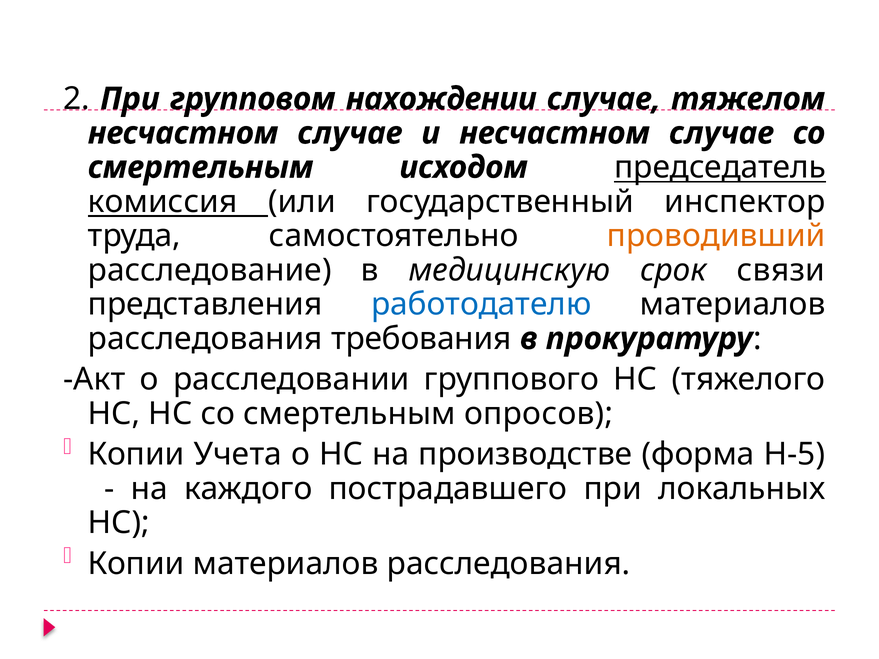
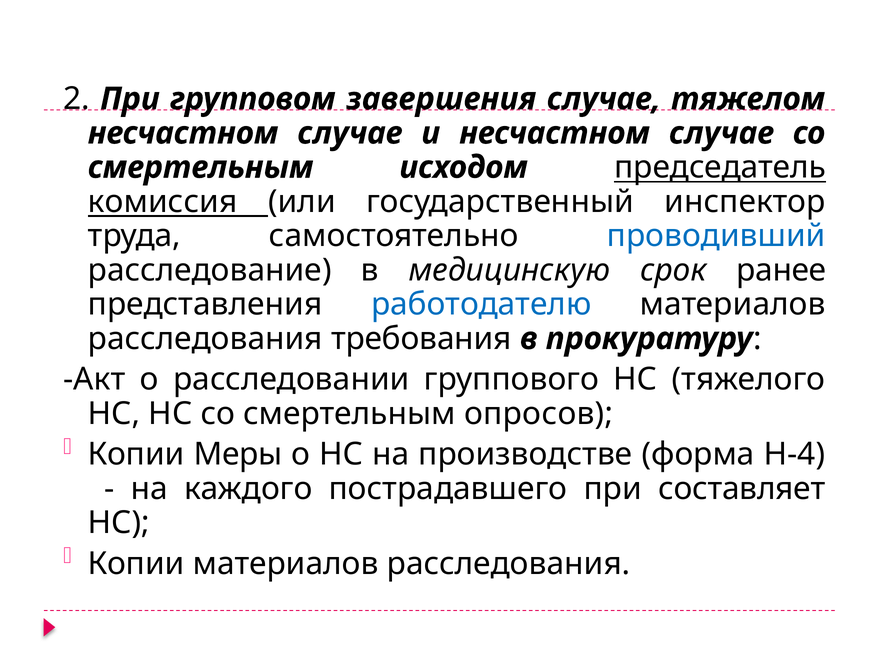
нахождении: нахождении -> завершения
проводивший colour: orange -> blue
связи: связи -> ранее
Учета: Учета -> Меры
Н-5: Н-5 -> Н-4
локальных: локальных -> составляет
